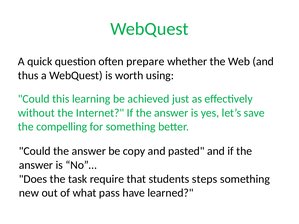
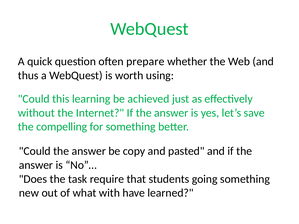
steps: steps -> going
pass: pass -> with
